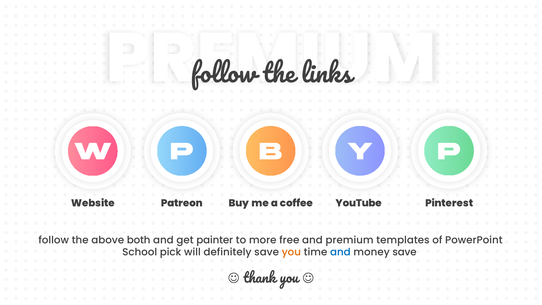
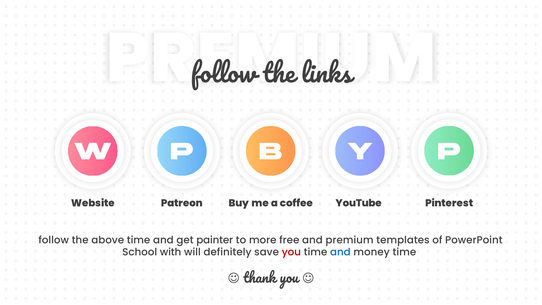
above both: both -> time
pick: pick -> with
you colour: orange -> red
money save: save -> time
